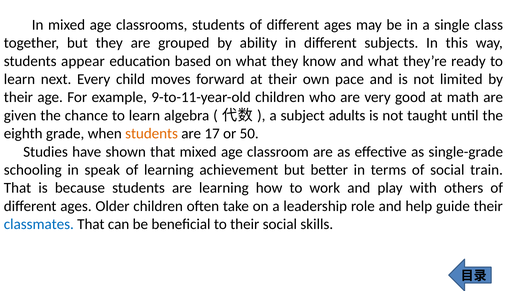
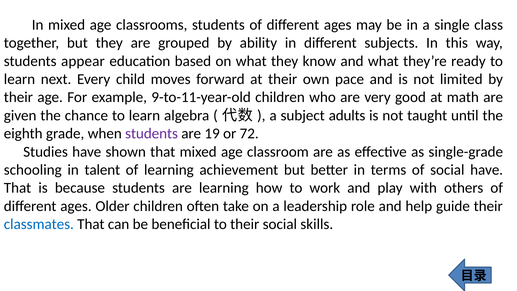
students at (152, 133) colour: orange -> purple
17: 17 -> 19
50: 50 -> 72
speak: speak -> talent
social train: train -> have
